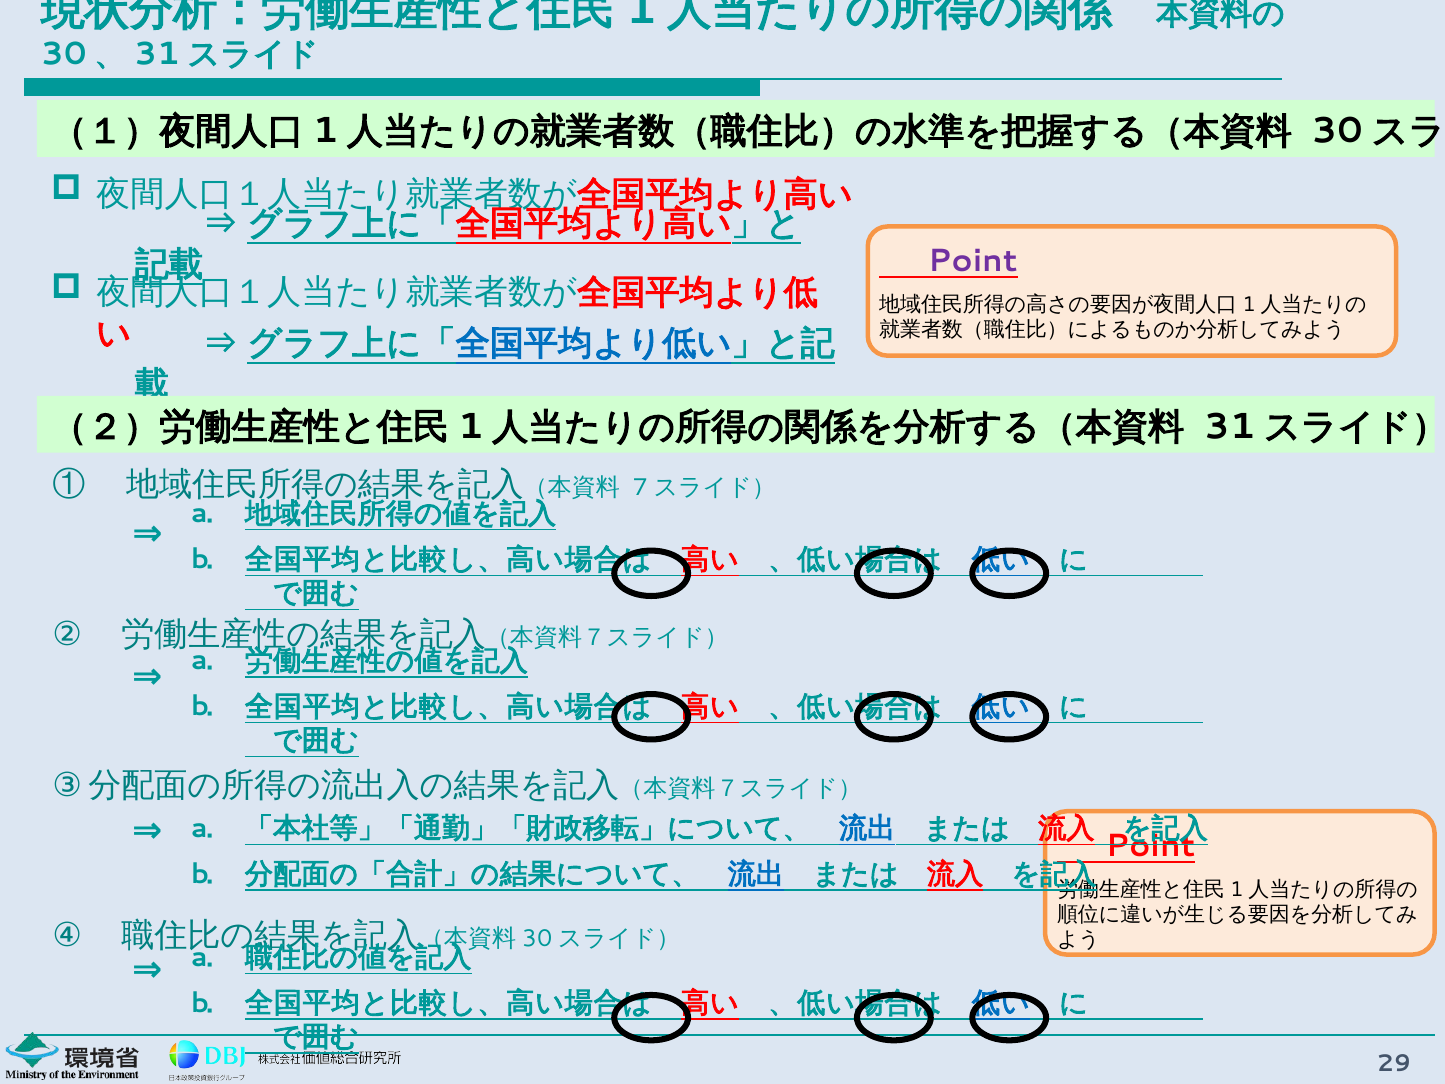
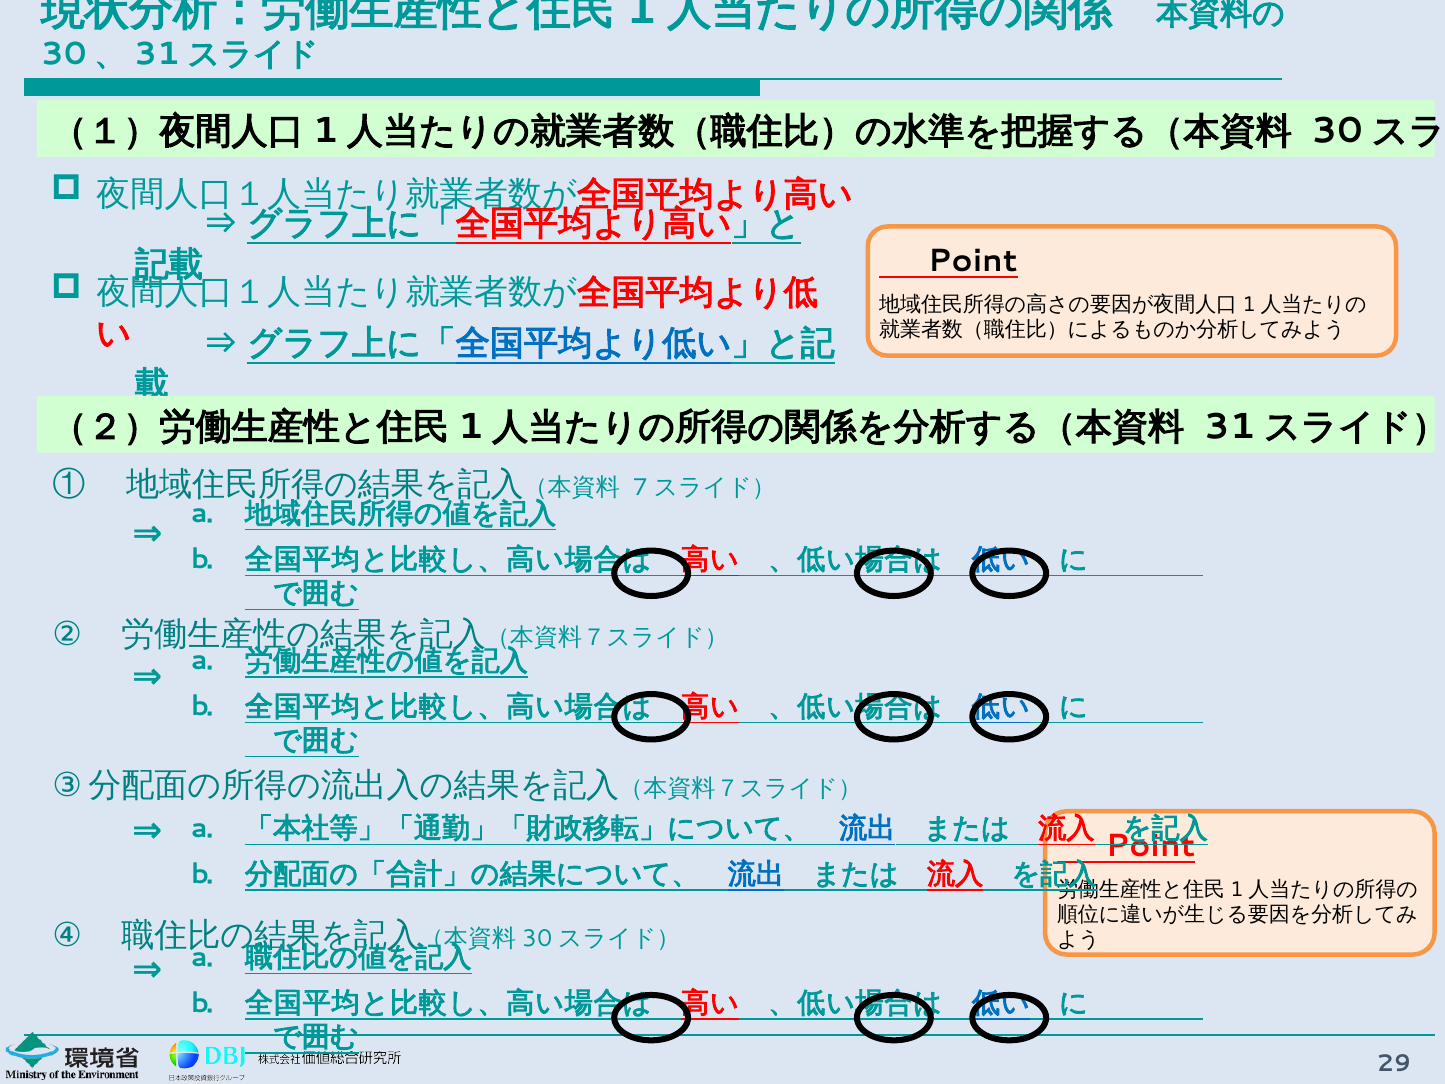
Point at (973, 261) colour: purple -> black
